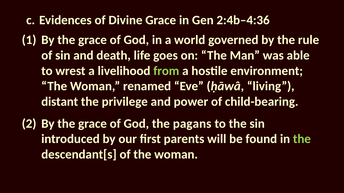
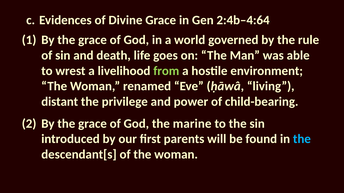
2:4b–4:36: 2:4b–4:36 -> 2:4b–4:64
pagans: pagans -> marine
the at (302, 139) colour: light green -> light blue
